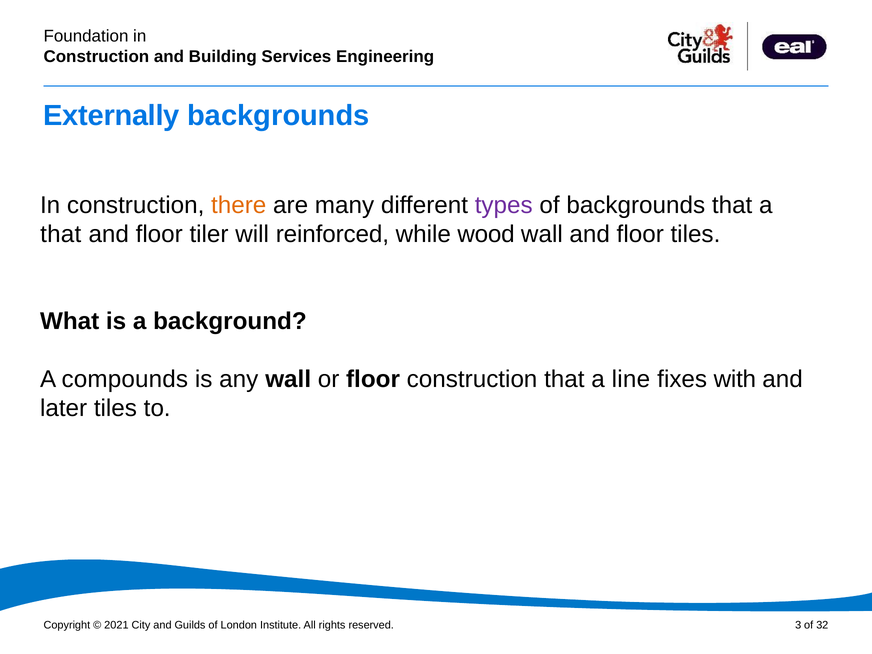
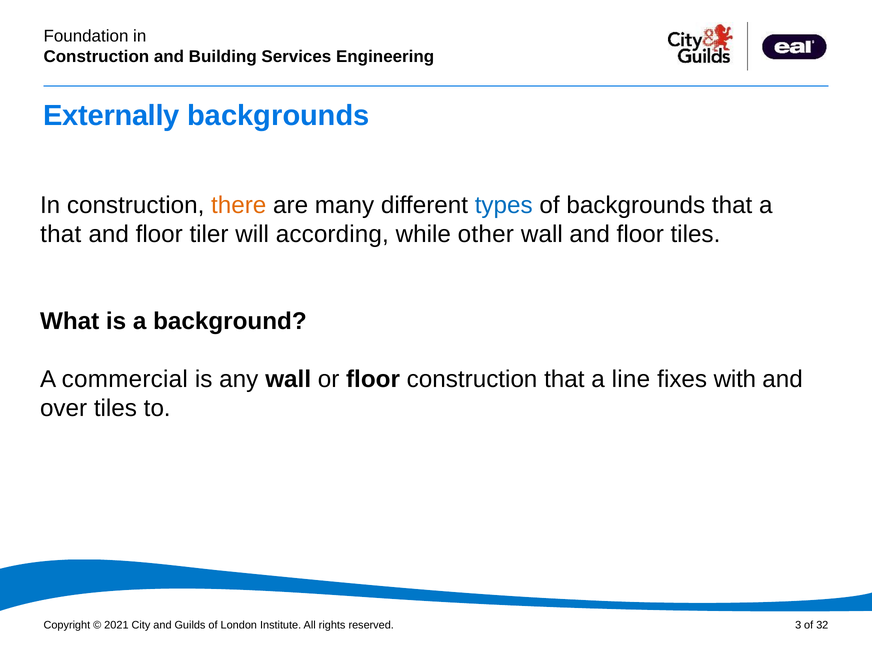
types colour: purple -> blue
reinforced: reinforced -> according
wood: wood -> other
compounds: compounds -> commercial
later: later -> over
